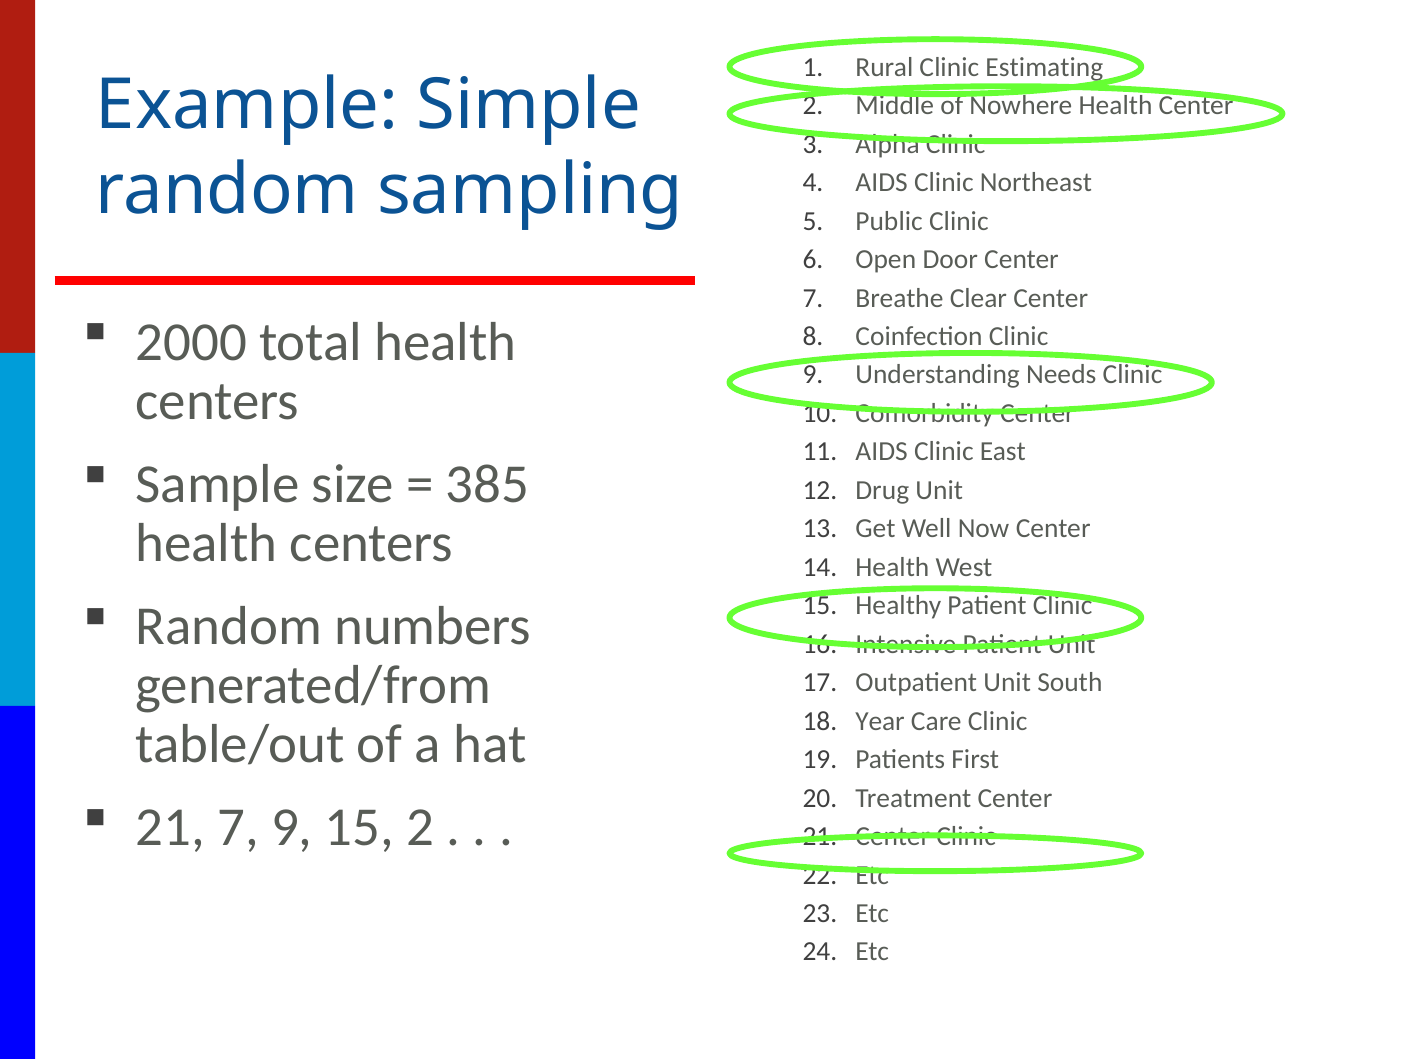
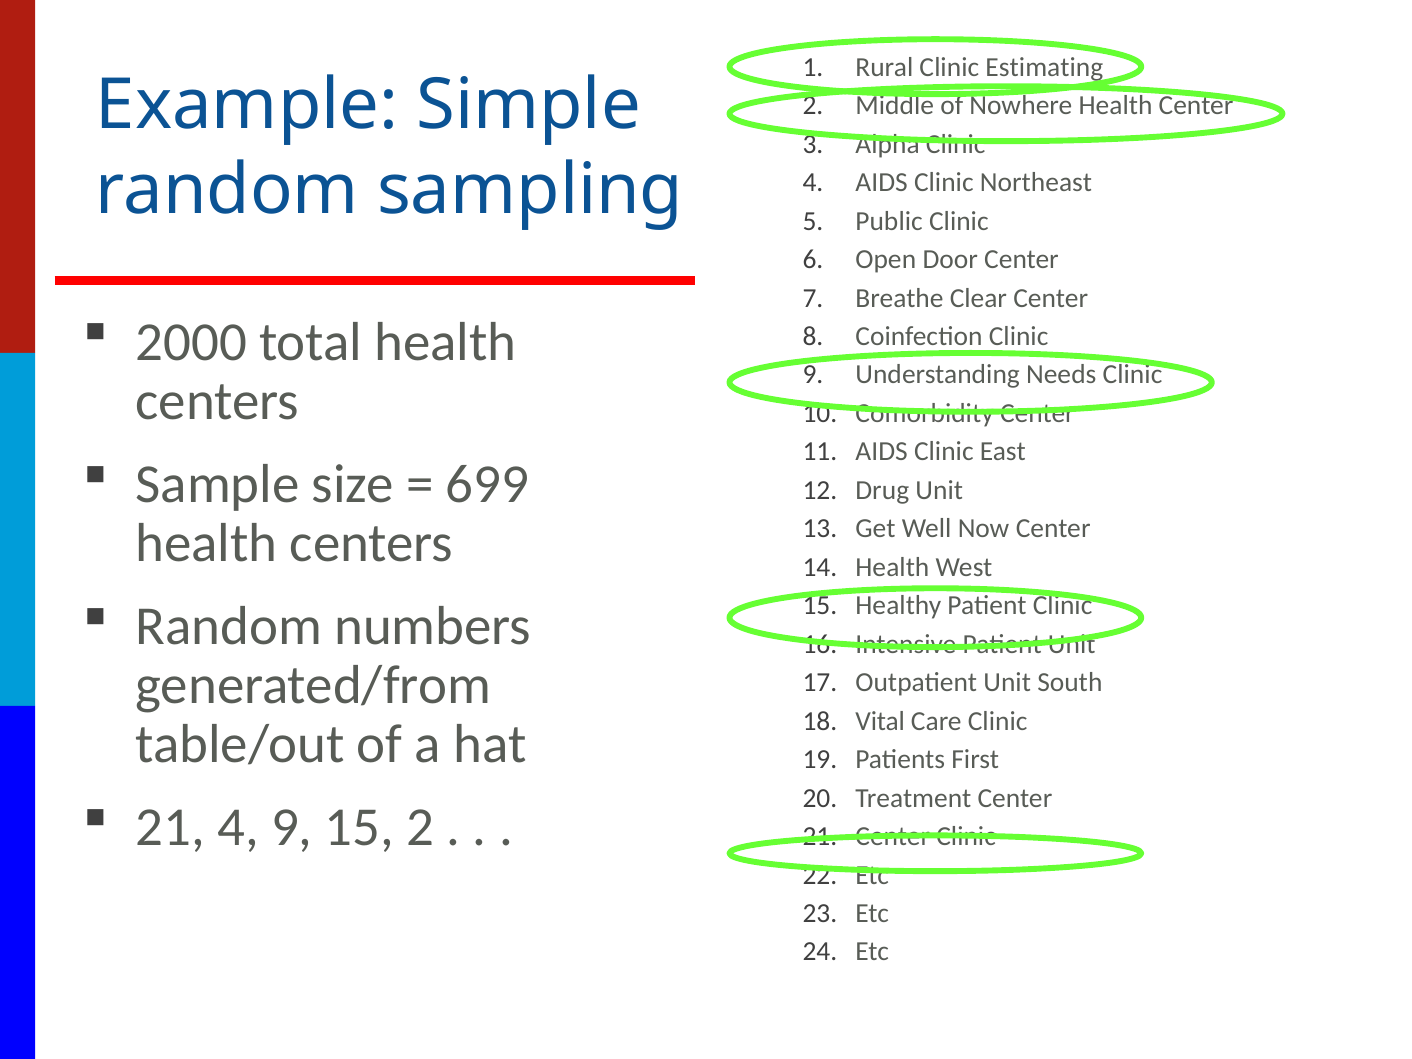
385: 385 -> 699
Year: Year -> Vital
21 7: 7 -> 4
